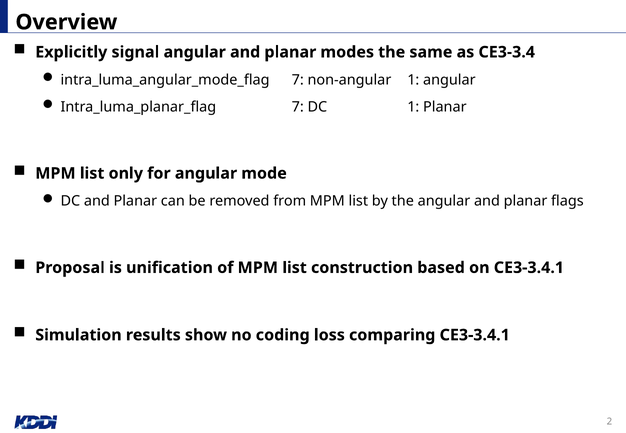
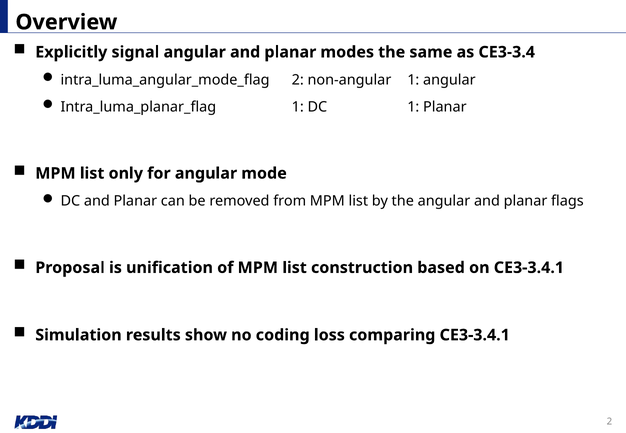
intra_luma_angular_mode_flag 7: 7 -> 2
Intra_luma_planar_flag 7: 7 -> 1
